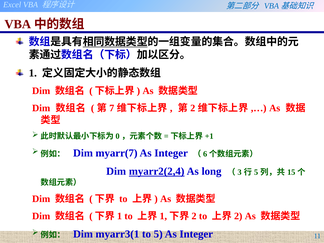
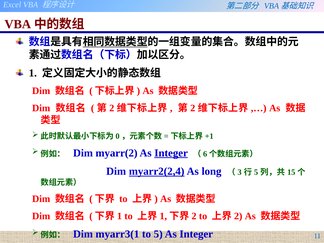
7 at (112, 108): 7 -> 2
myarr(7: myarr(7 -> myarr(2
Integer at (171, 153) underline: none -> present
